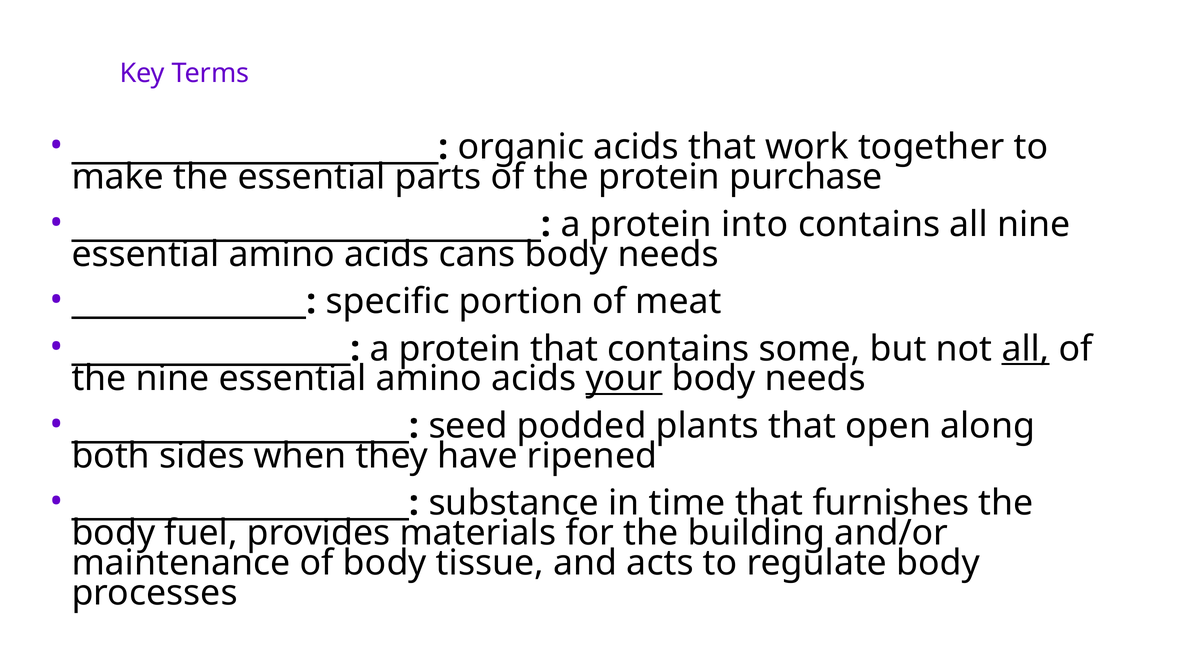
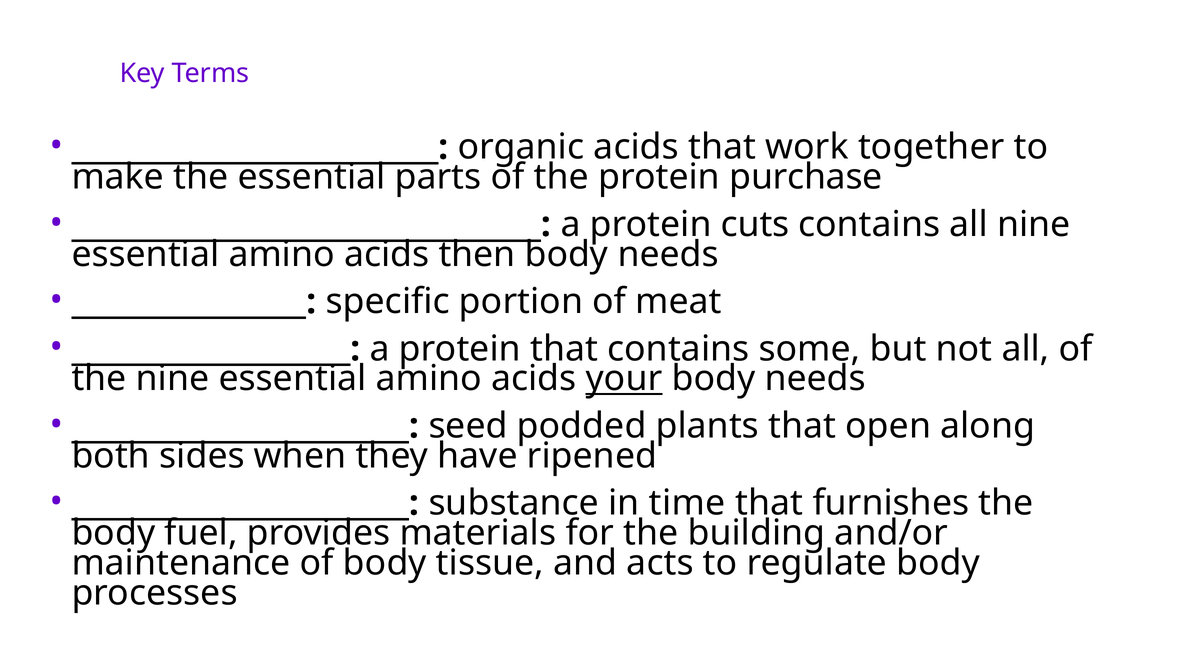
into: into -> cuts
cans: cans -> then
all at (1026, 349) underline: present -> none
